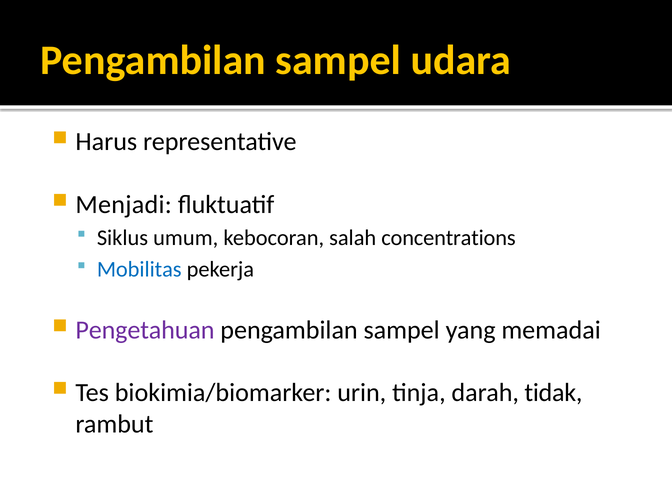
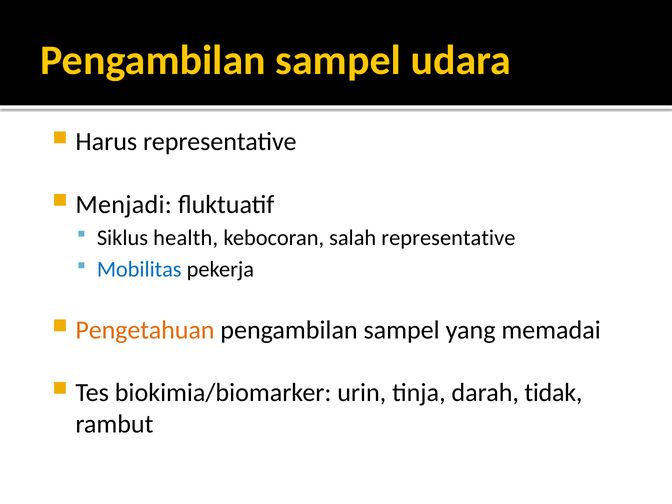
umum: umum -> health
salah concentrations: concentrations -> representative
Pengetahuan colour: purple -> orange
